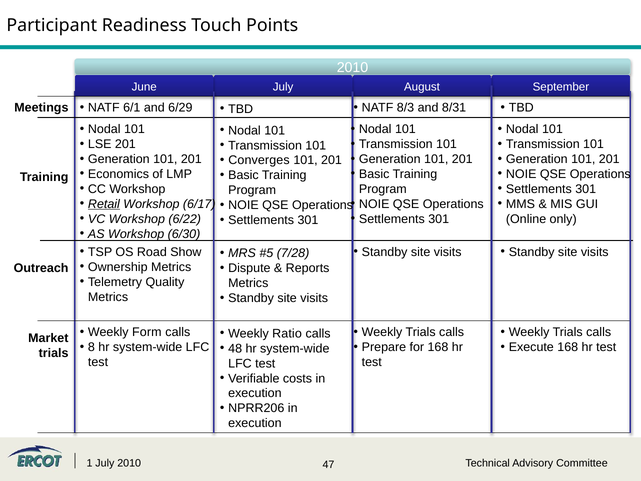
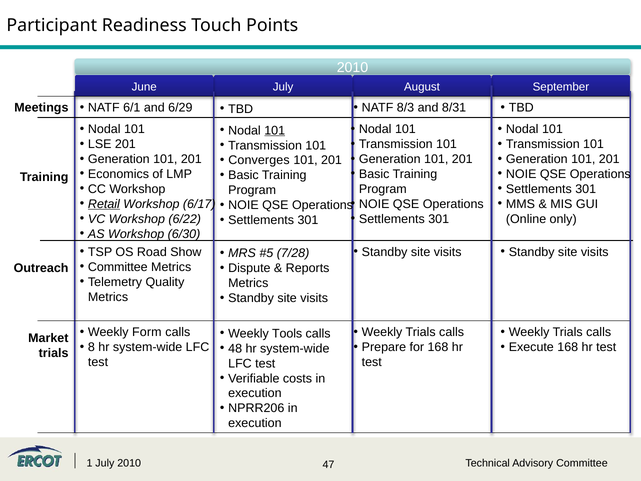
101 at (275, 130) underline: none -> present
Ownership at (118, 267): Ownership -> Committee
Ratio: Ratio -> Tools
